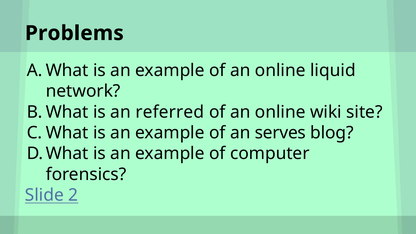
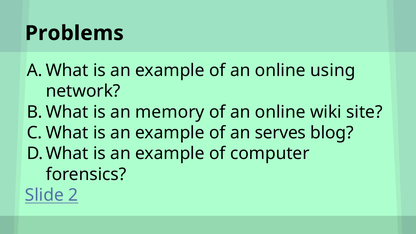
liquid: liquid -> using
referred: referred -> memory
